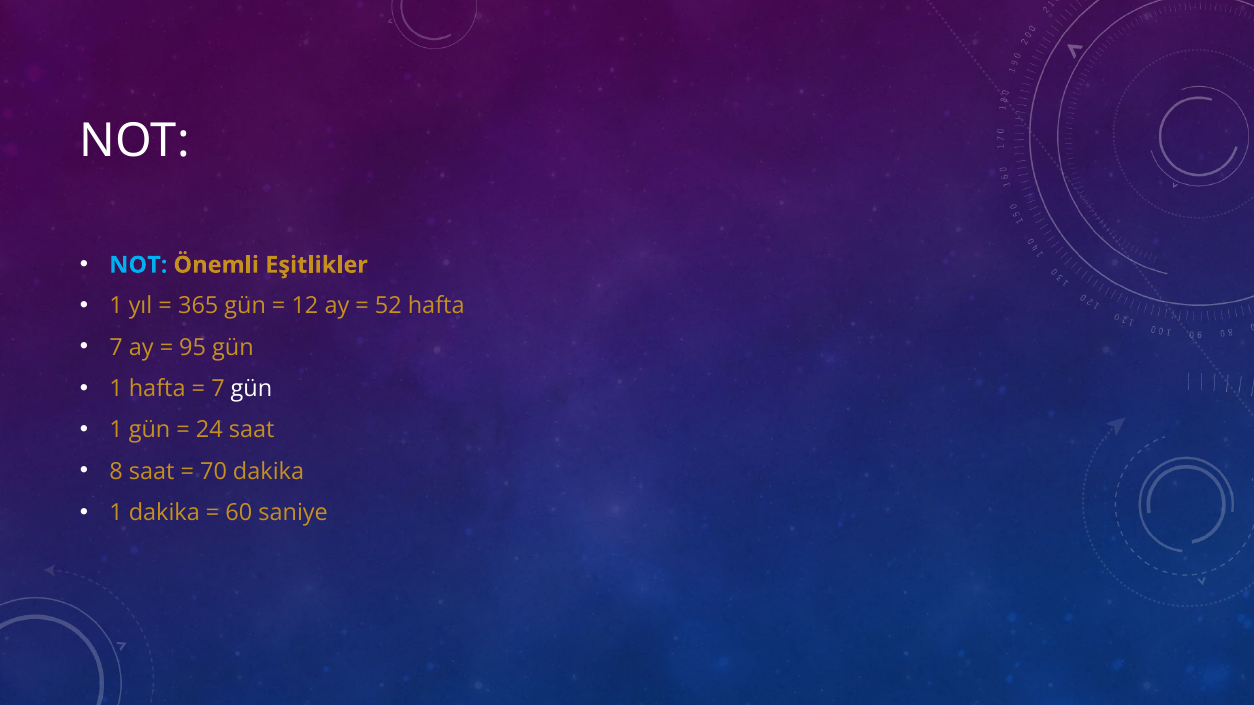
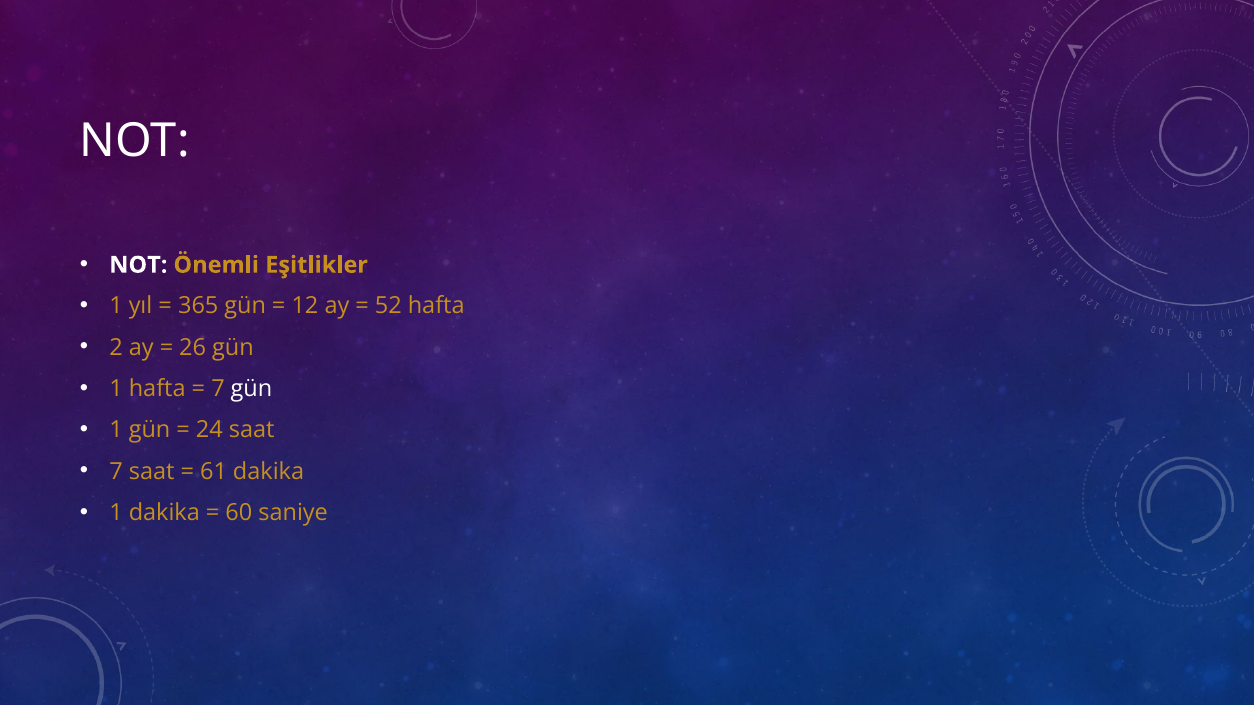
NOT at (138, 265) colour: light blue -> white
7 at (116, 348): 7 -> 2
95: 95 -> 26
8 at (116, 472): 8 -> 7
70: 70 -> 61
